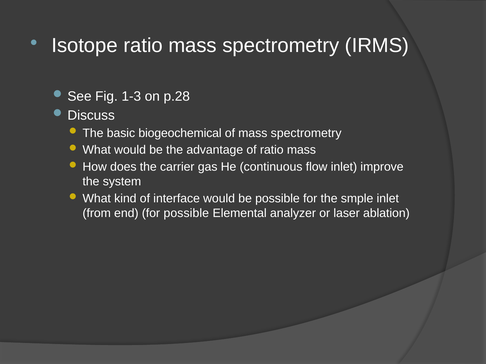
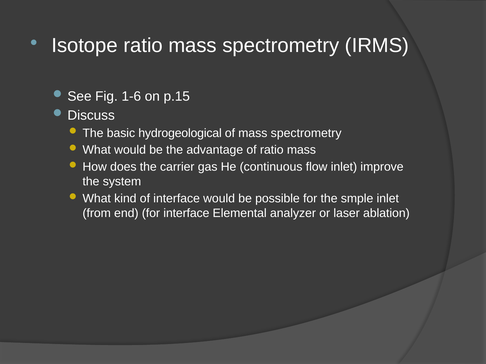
1-3: 1-3 -> 1-6
p.28: p.28 -> p.15
biogeochemical: biogeochemical -> hydrogeological
for possible: possible -> interface
